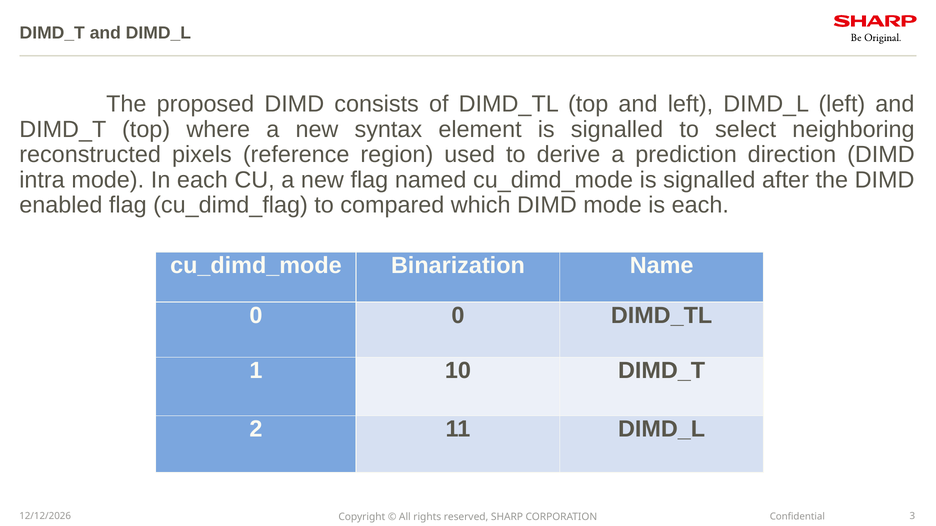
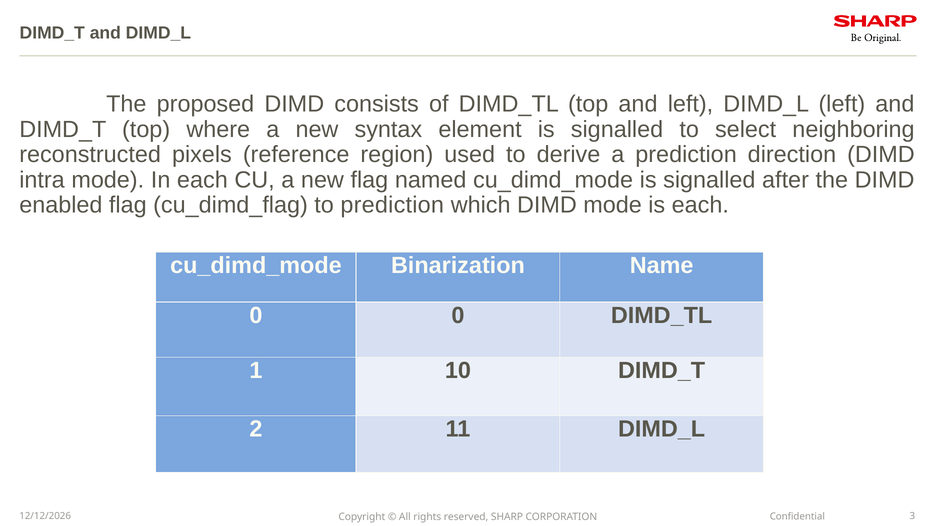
to compared: compared -> prediction
